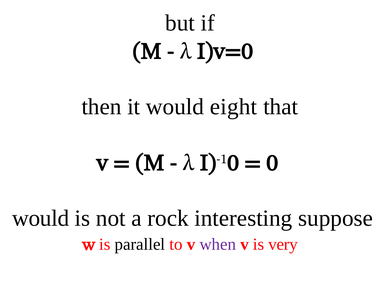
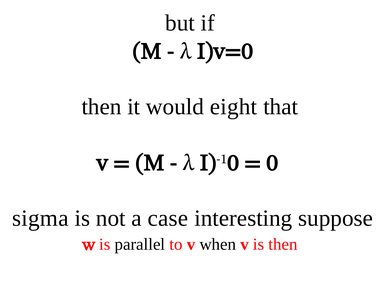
would at (41, 218): would -> sigma
rock: rock -> case
when colour: purple -> black
is very: very -> then
